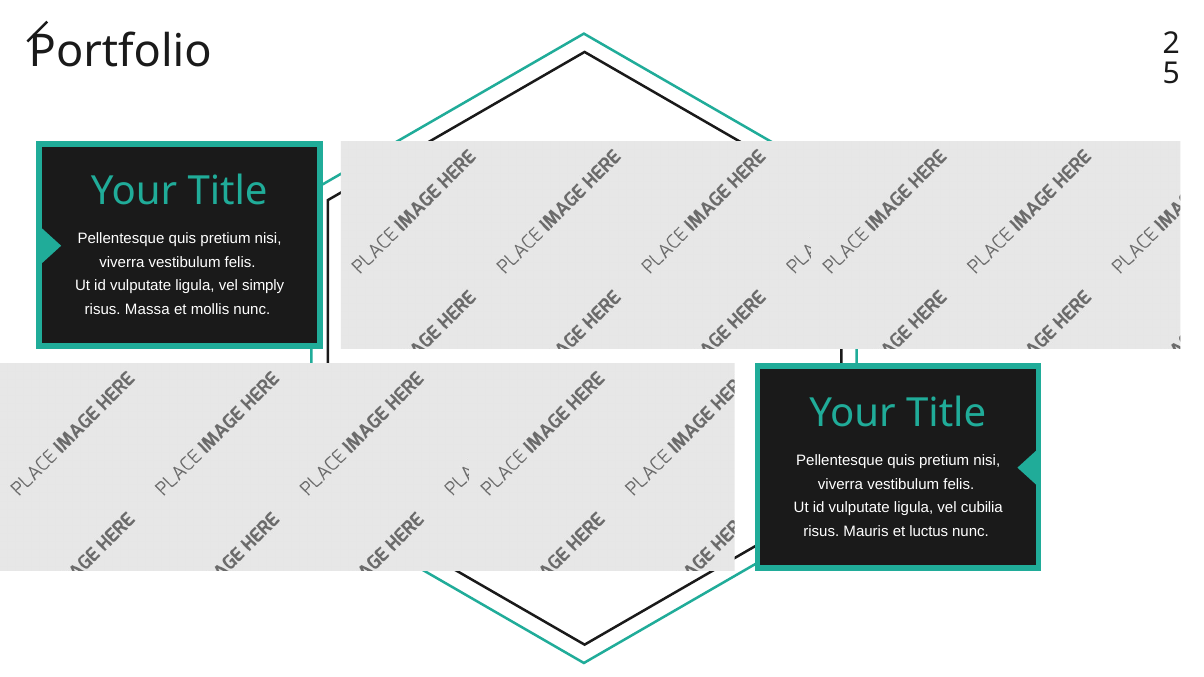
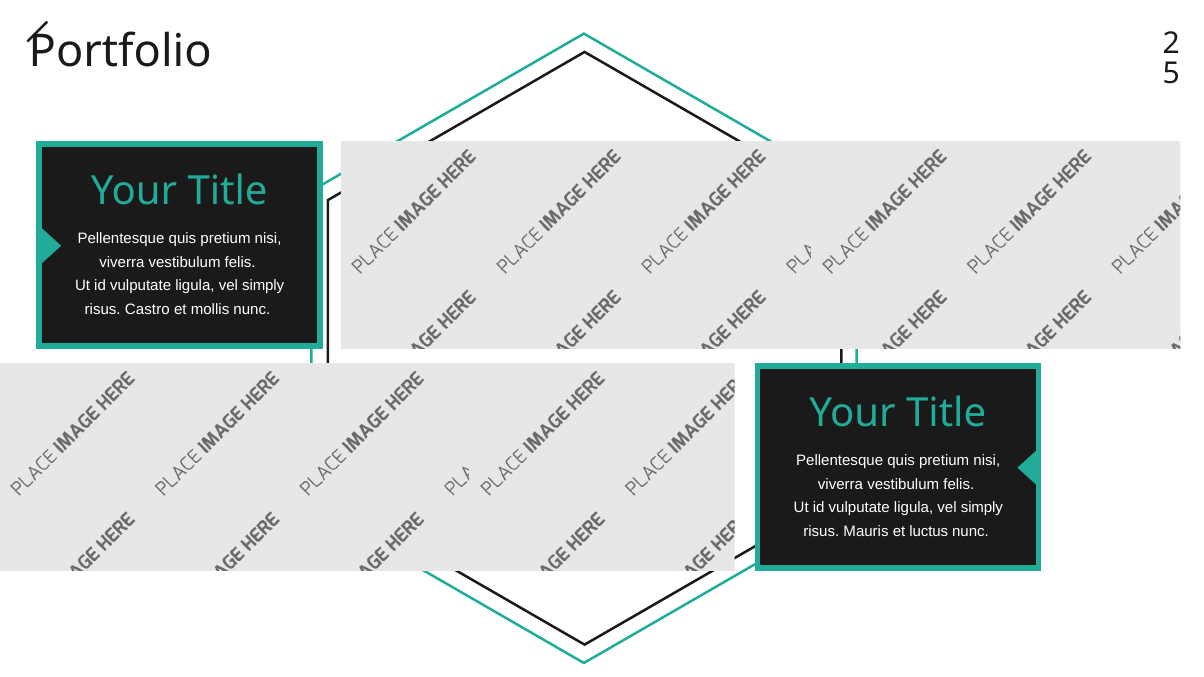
Massa: Massa -> Castro
cubilia at (982, 508): cubilia -> simply
